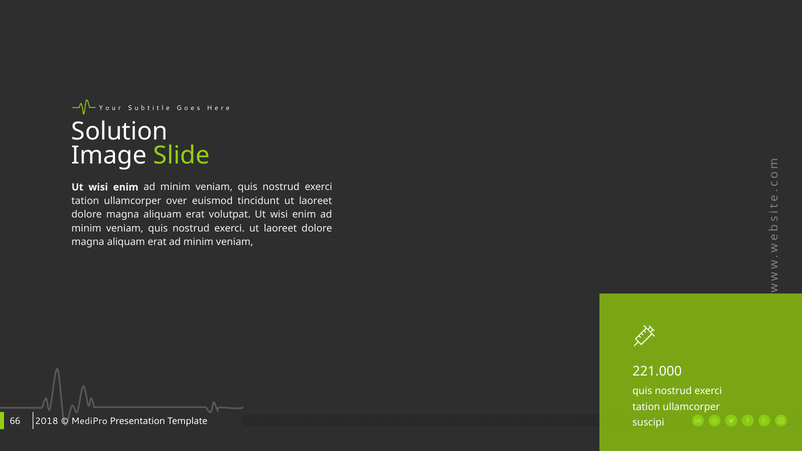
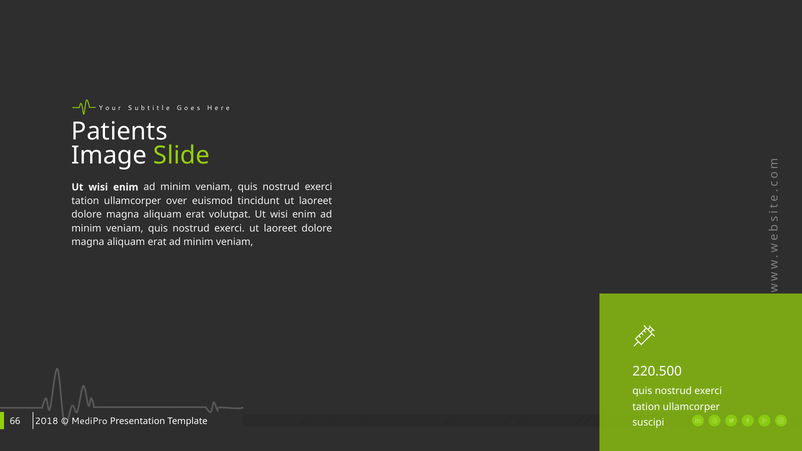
Solution: Solution -> Patients
221.000: 221.000 -> 220.500
